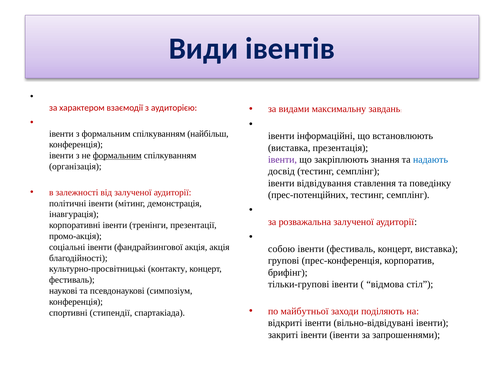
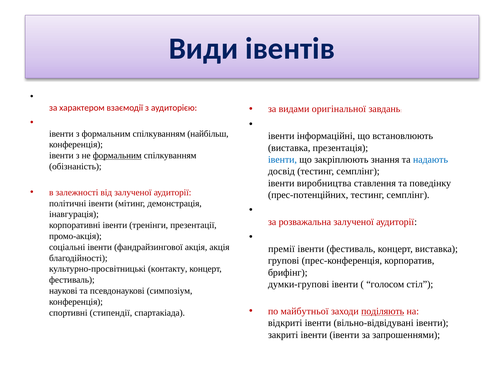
максимальну: максимальну -> оригінальної
івенти at (282, 160) colour: purple -> blue
організація: організація -> обізнаність
відвідування: відвідування -> виробництва
собою: собою -> премії
тільки-групові: тільки-групові -> думки-групові
відмова: відмова -> голосом
поділяють underline: none -> present
